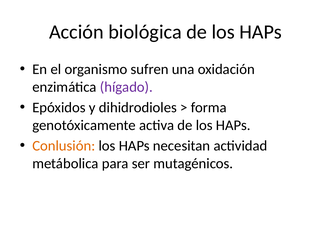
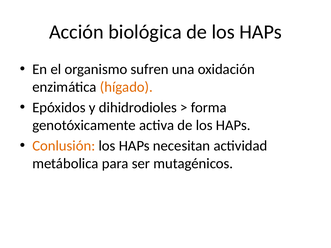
hígado colour: purple -> orange
